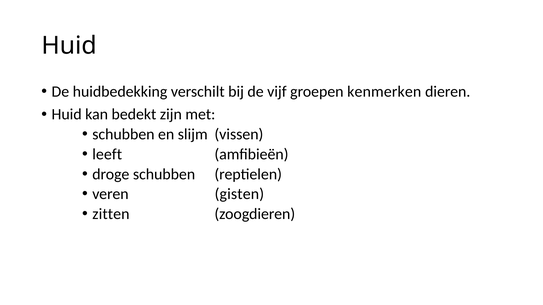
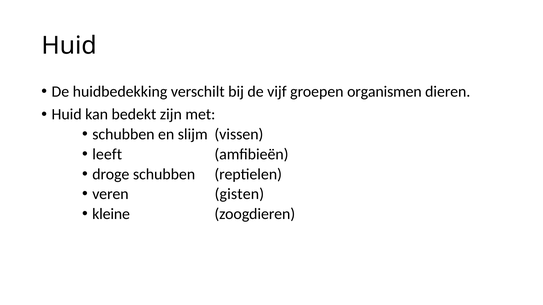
kenmerken: kenmerken -> organismen
zitten: zitten -> kleine
